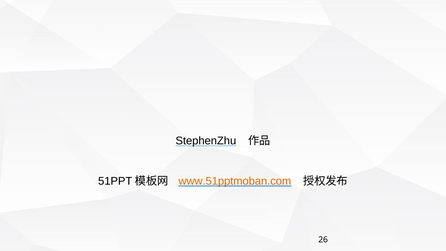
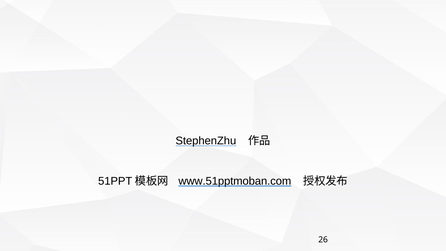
www.51pptmoban.com colour: orange -> black
